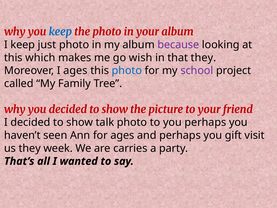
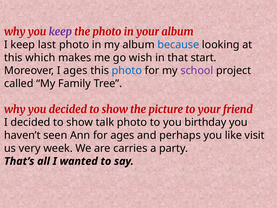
keep at (60, 32) colour: blue -> purple
just: just -> last
because colour: purple -> blue
that they: they -> start
you perhaps: perhaps -> birthday
gift: gift -> like
us they: they -> very
